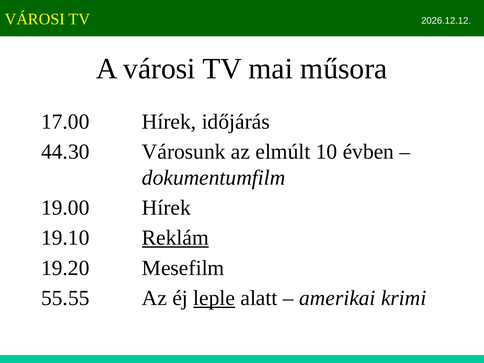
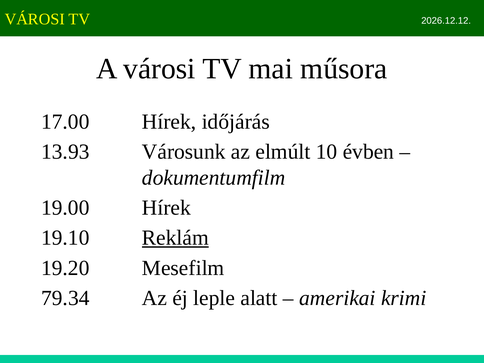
44.30: 44.30 -> 13.93
55.55: 55.55 -> 79.34
leple underline: present -> none
